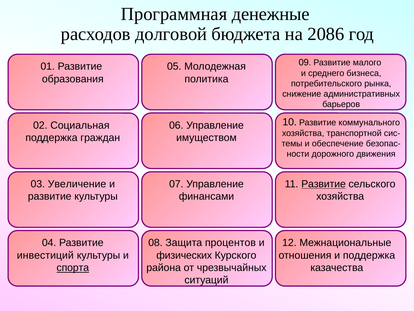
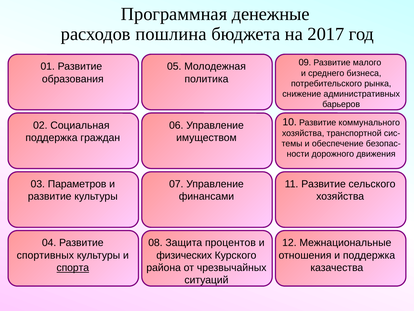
долговой: долговой -> пошлина
2086: 2086 -> 2017
Увеличение: Увеличение -> Параметров
Развитие at (324, 184) underline: present -> none
инвестиций: инвестиций -> спортивных
